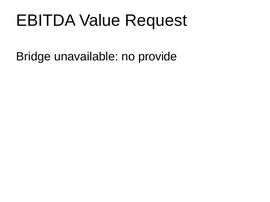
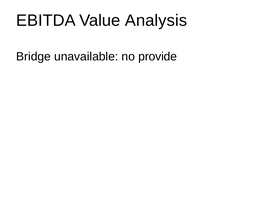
Request: Request -> Analysis
